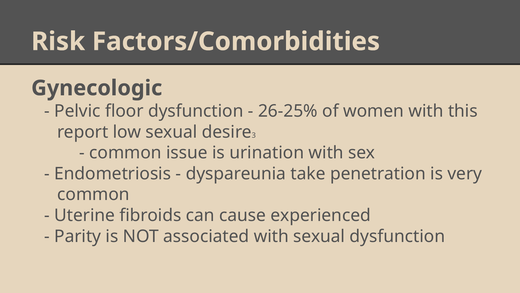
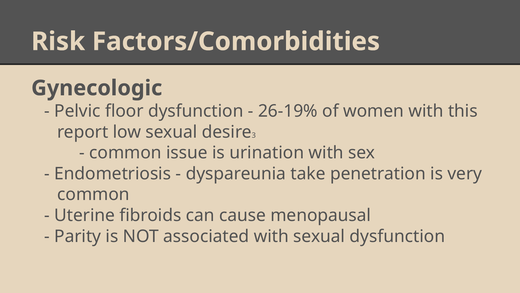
26-25%: 26-25% -> 26-19%
experienced: experienced -> menopausal
